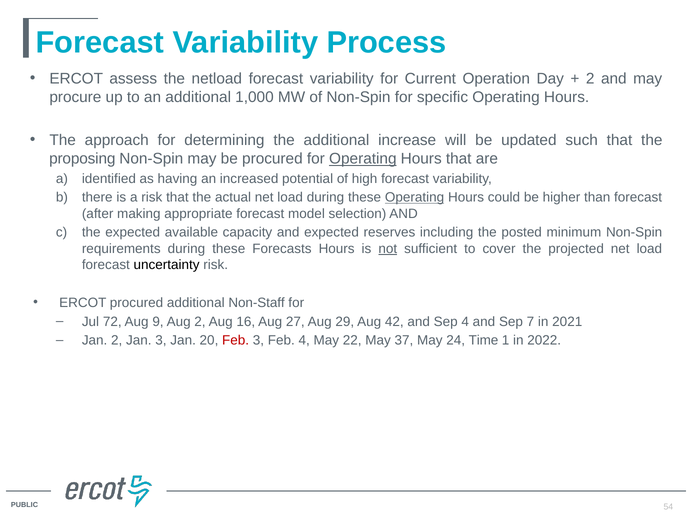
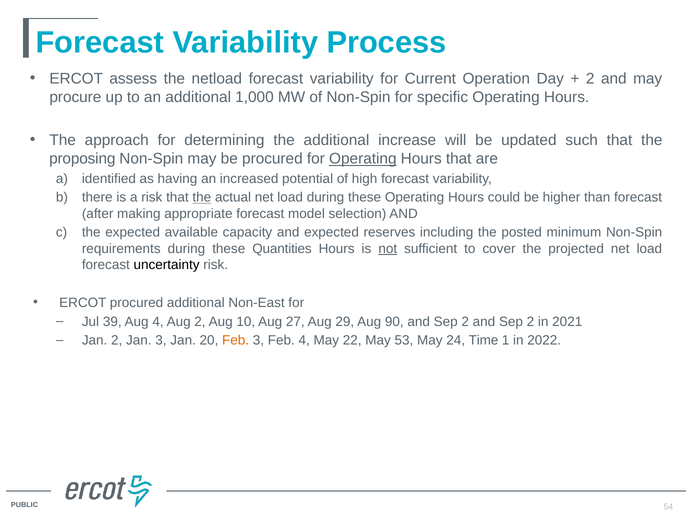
the at (202, 197) underline: none -> present
Operating at (415, 197) underline: present -> none
Forecasts: Forecasts -> Quantities
Non-Staff: Non-Staff -> Non-East
72: 72 -> 39
Aug 9: 9 -> 4
16: 16 -> 10
42: 42 -> 90
4 at (465, 321): 4 -> 2
7 at (530, 321): 7 -> 2
Feb at (236, 340) colour: red -> orange
37: 37 -> 53
